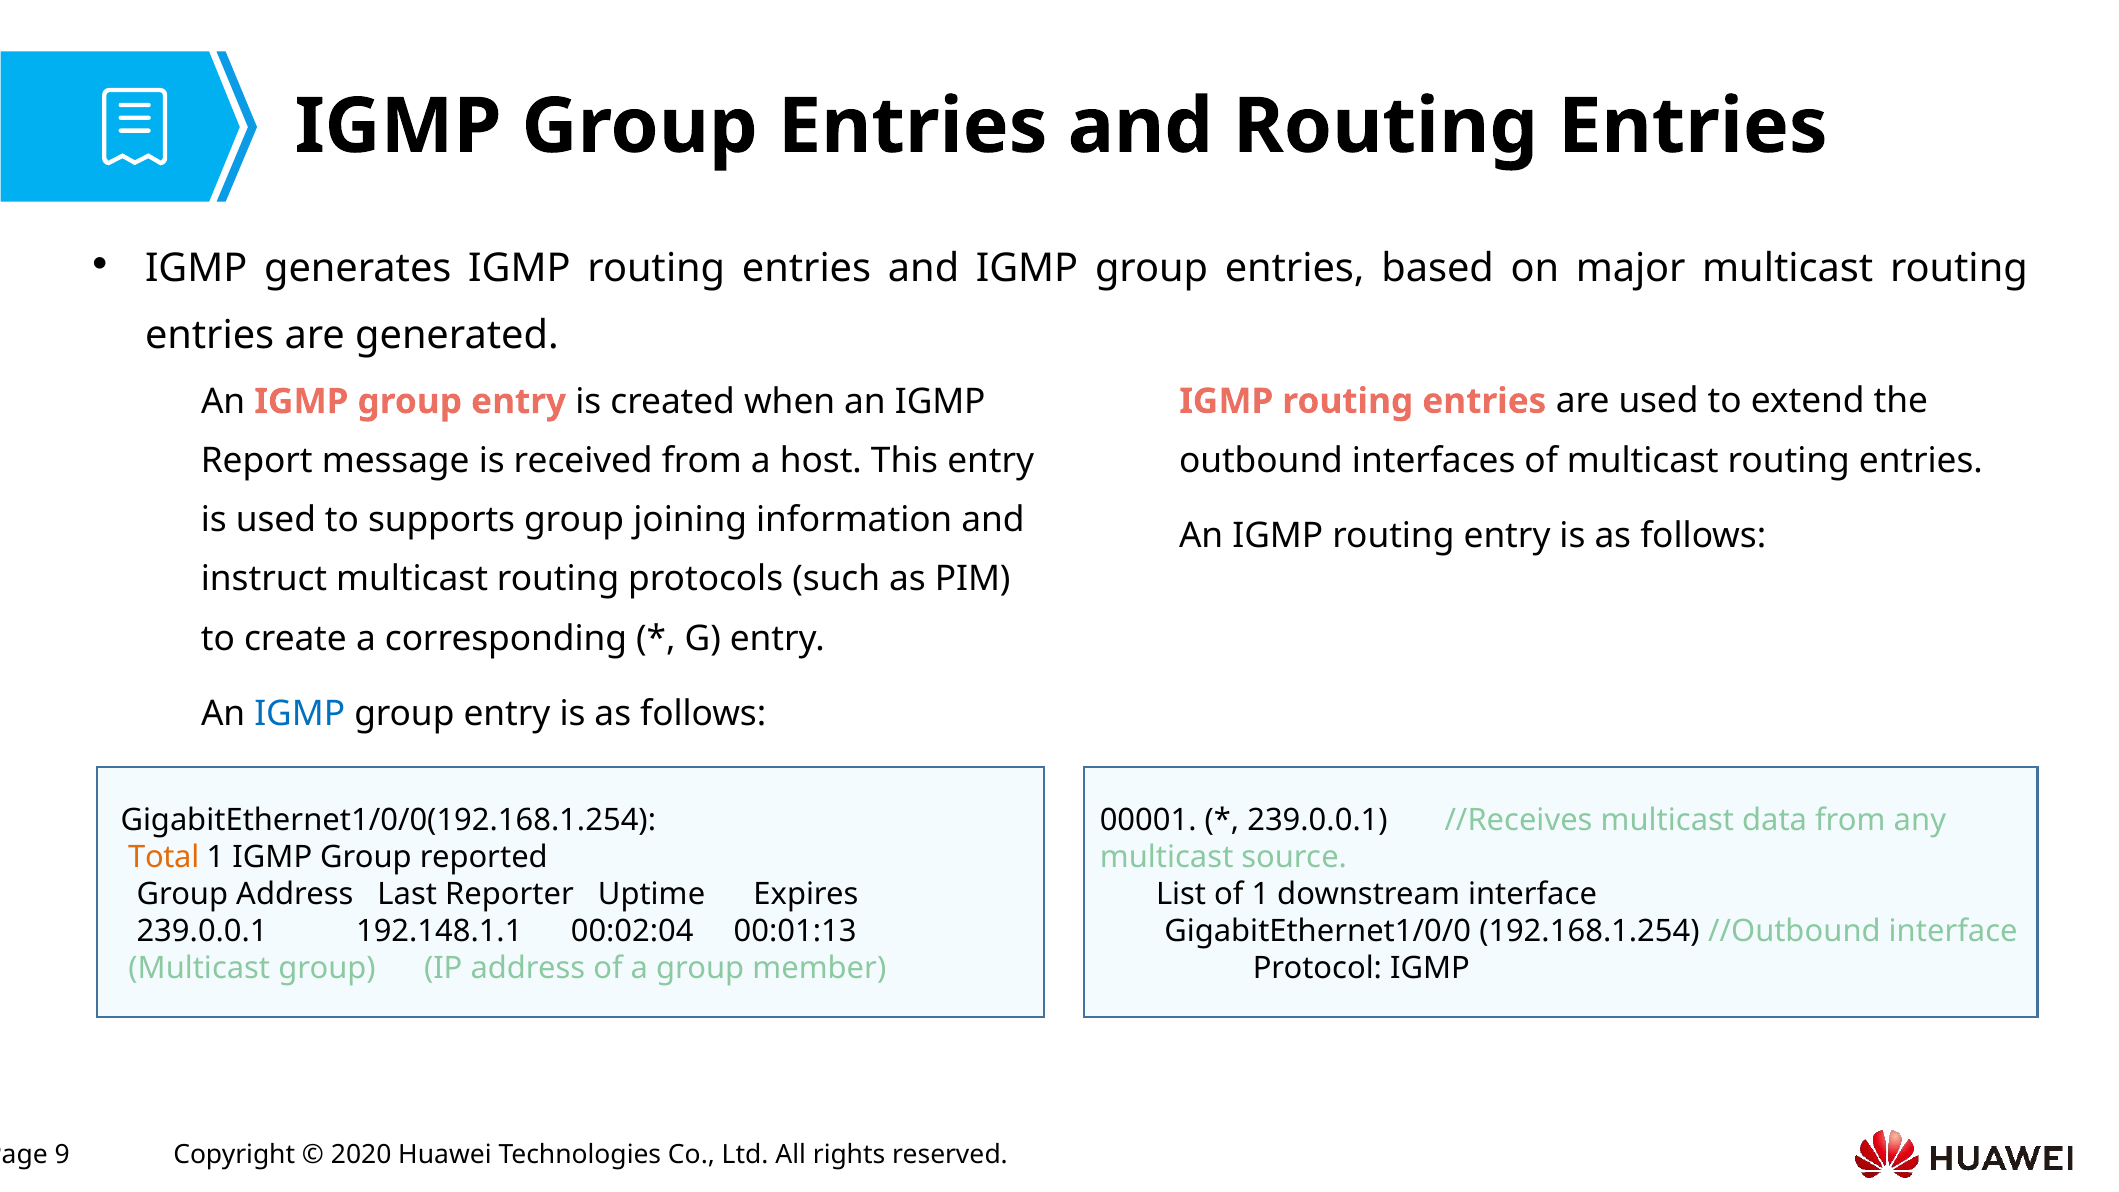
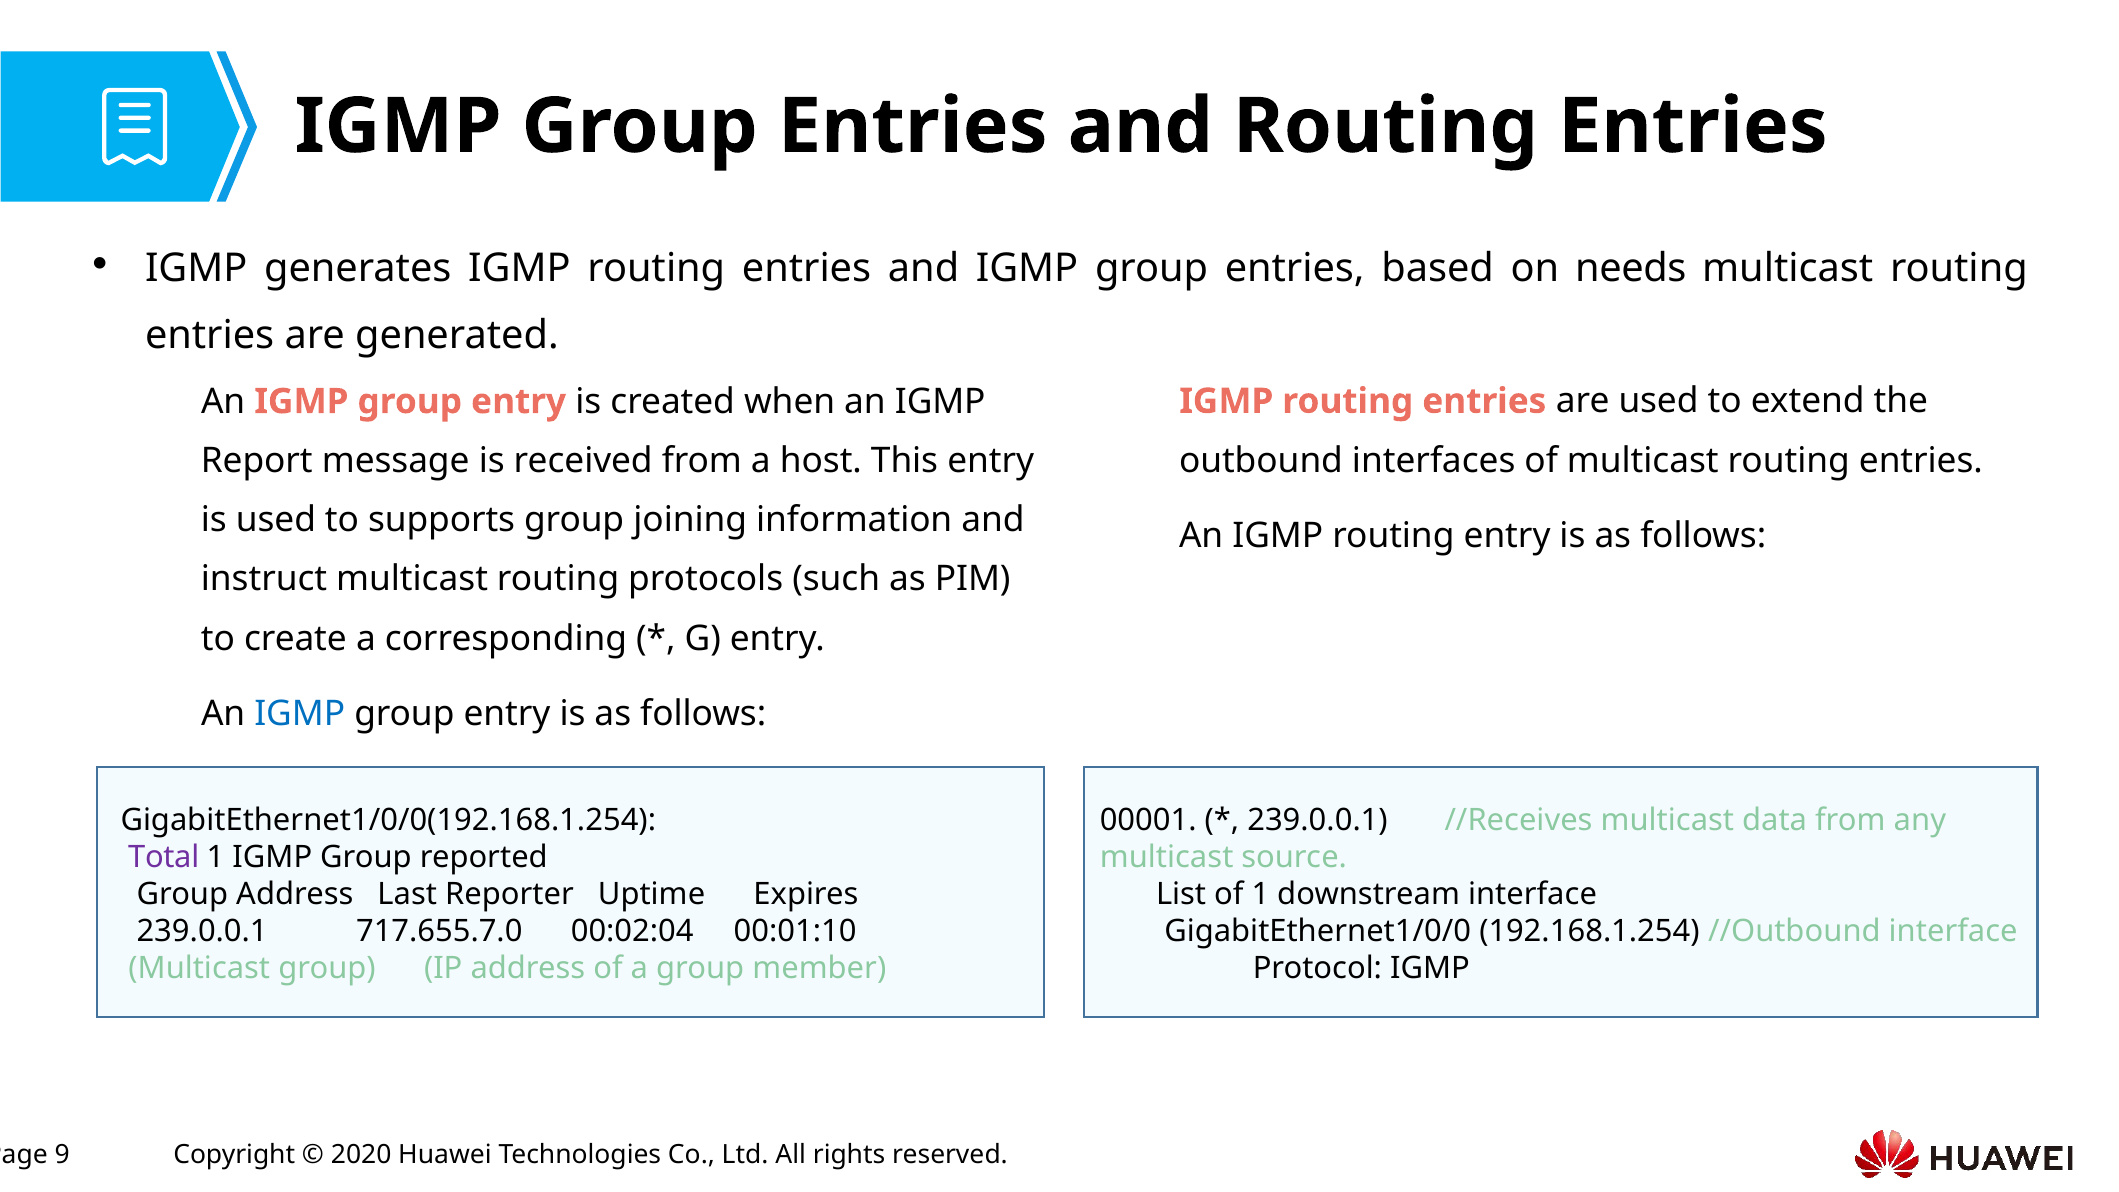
major: major -> needs
Total colour: orange -> purple
192.148.1.1: 192.148.1.1 -> 717.655.7.0
00:01:13: 00:01:13 -> 00:01:10
